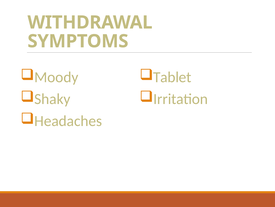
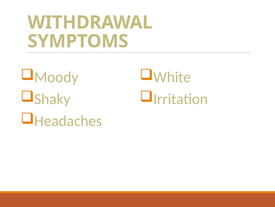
Tablet: Tablet -> White
